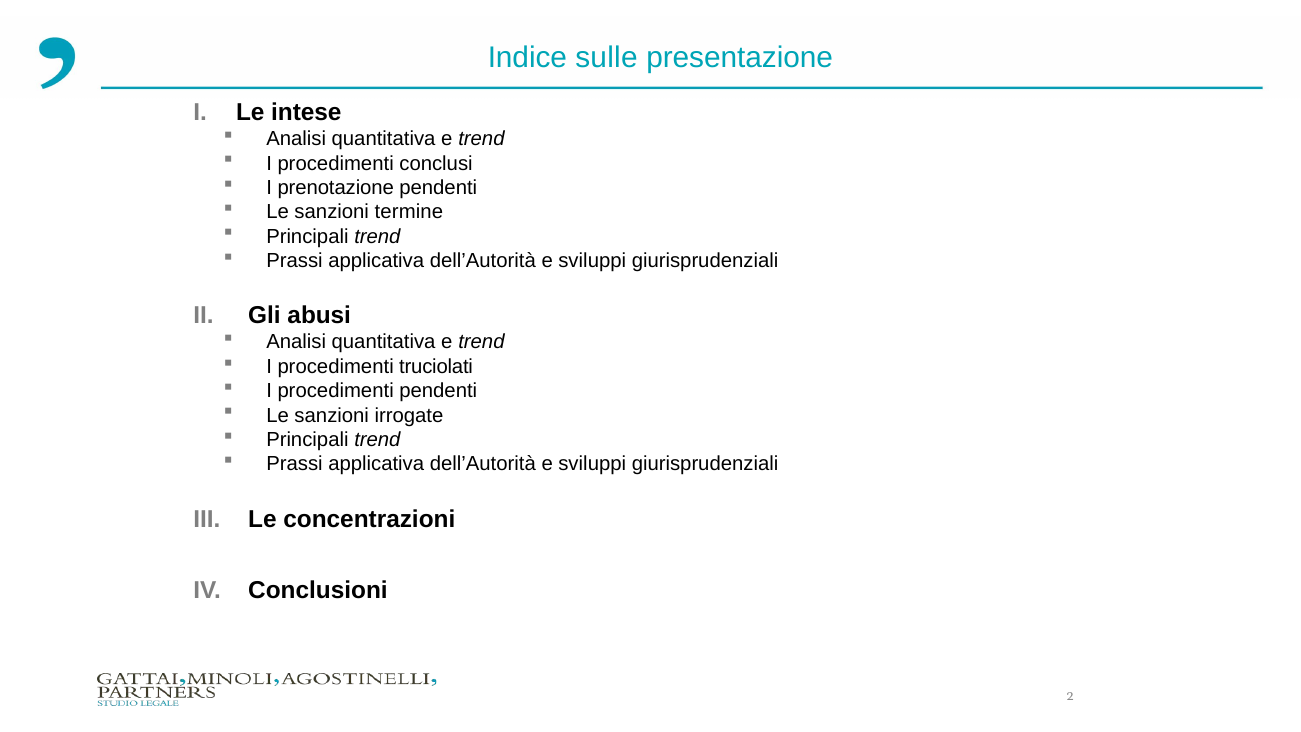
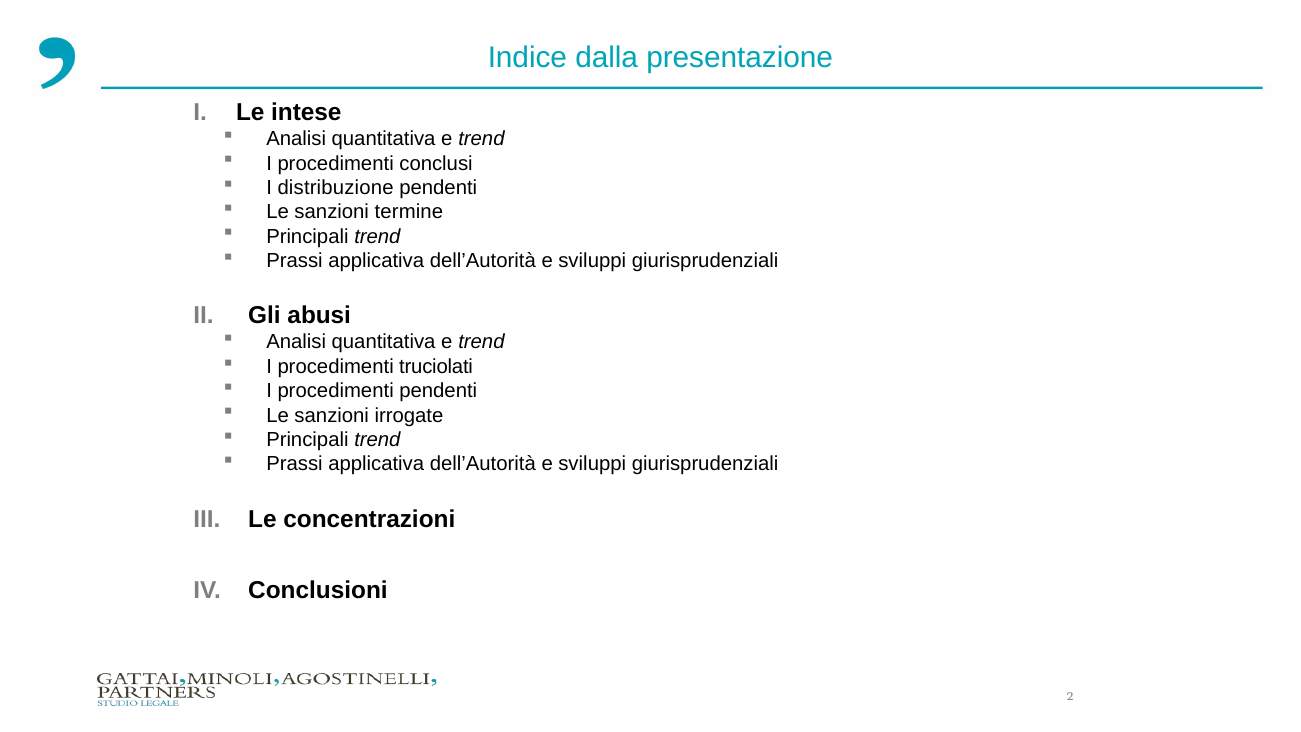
sulle: sulle -> dalla
prenotazione: prenotazione -> distribuzione
